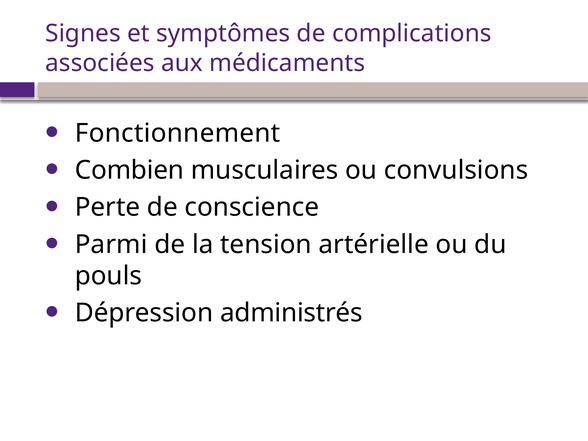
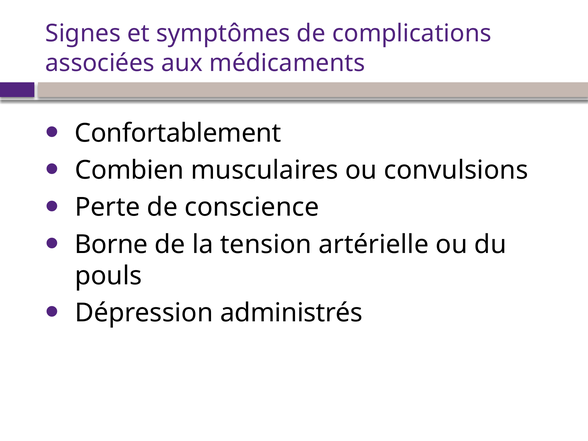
Fonctionnement: Fonctionnement -> Confortablement
Parmi: Parmi -> Borne
